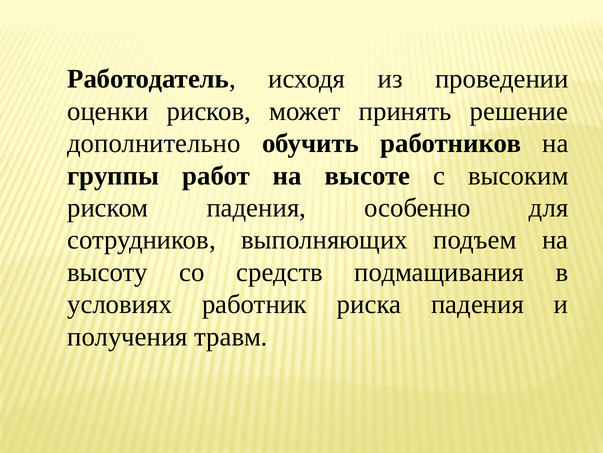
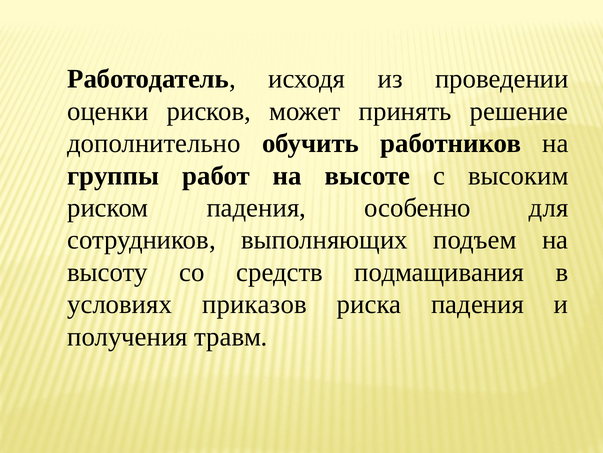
работник: работник -> приказов
